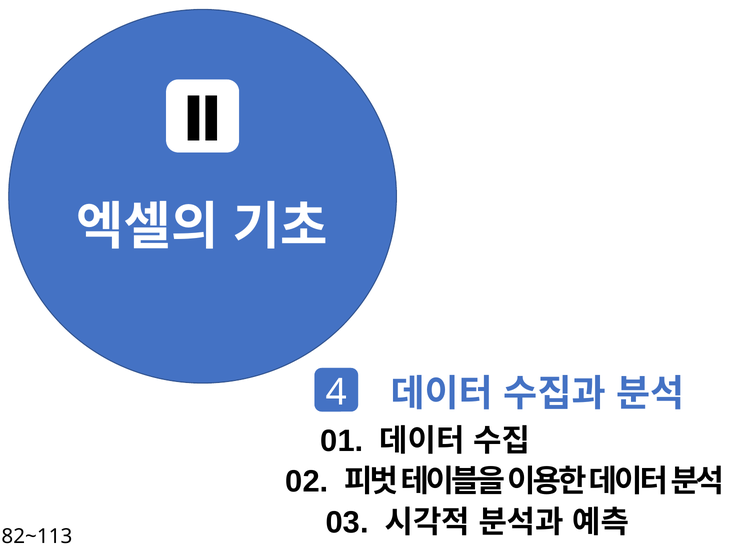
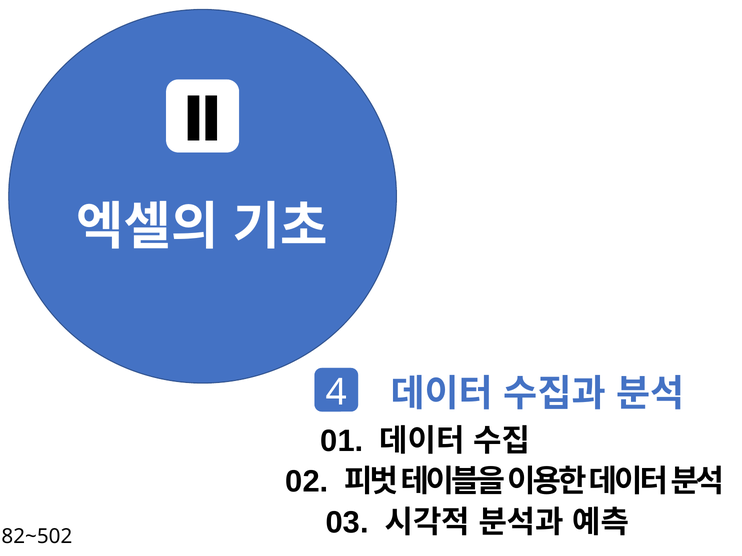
82~113: 82~113 -> 82~502
